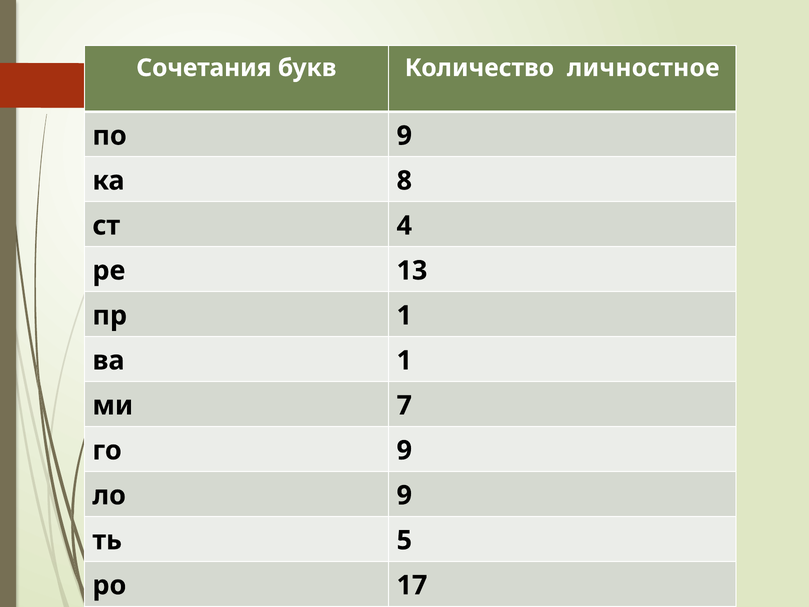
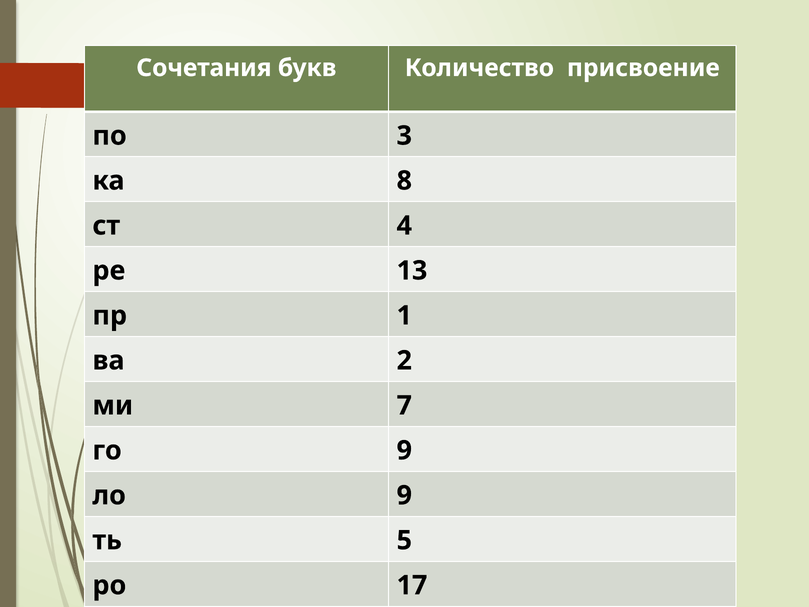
личностное: личностное -> присвоение
по 9: 9 -> 3
ва 1: 1 -> 2
